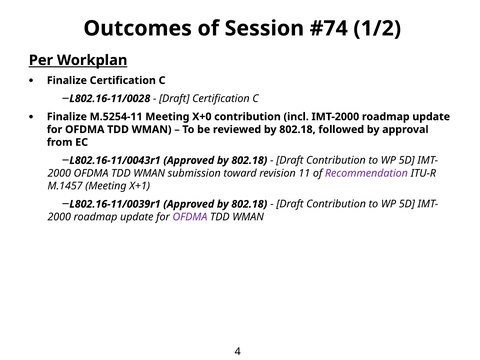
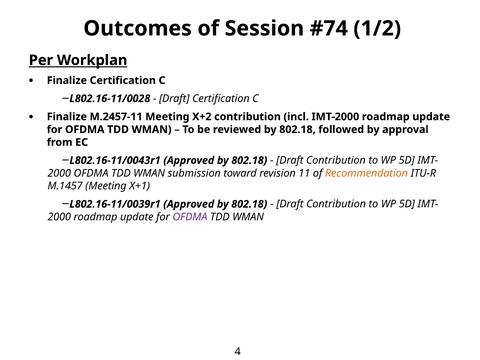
M.5254-11: M.5254-11 -> M.2457-11
X+0: X+0 -> X+2
Recommendation colour: purple -> orange
